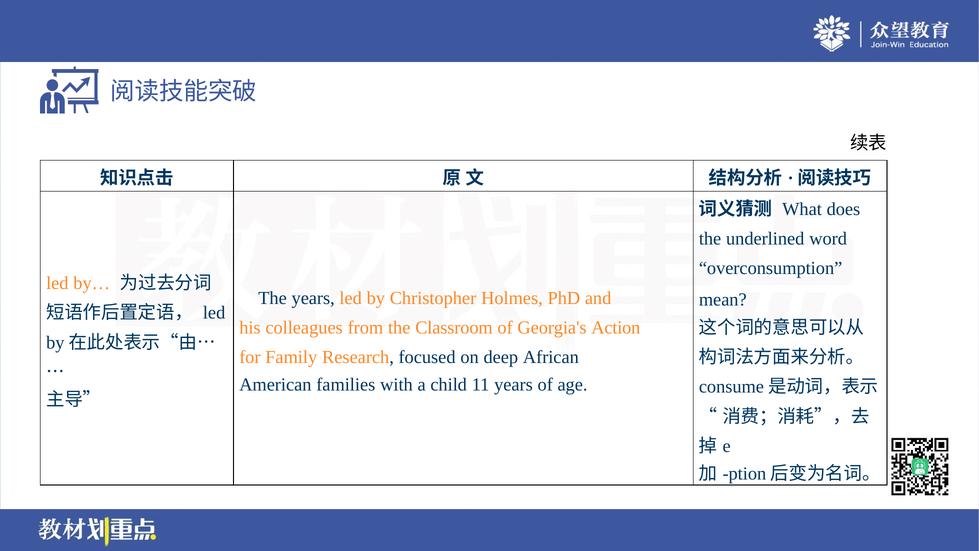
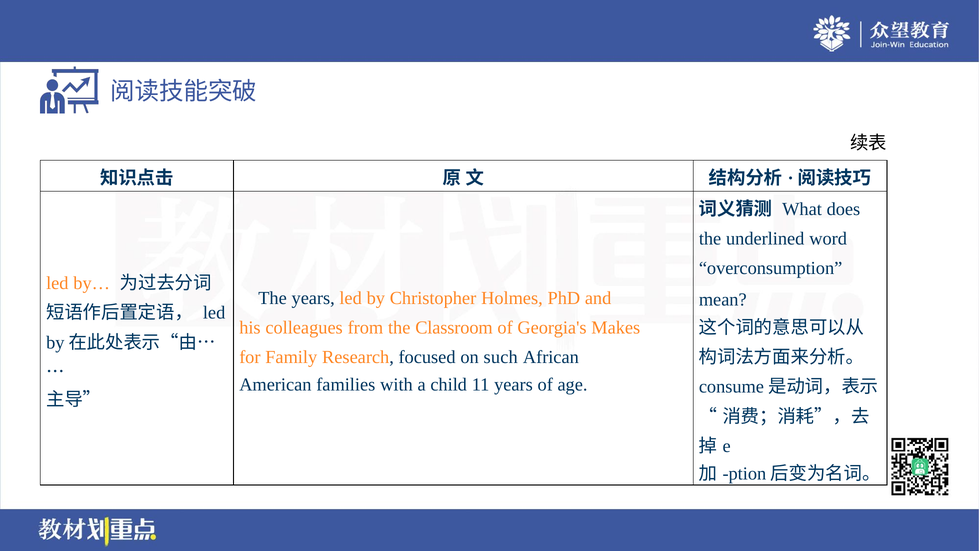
Action: Action -> Makes
deep: deep -> such
